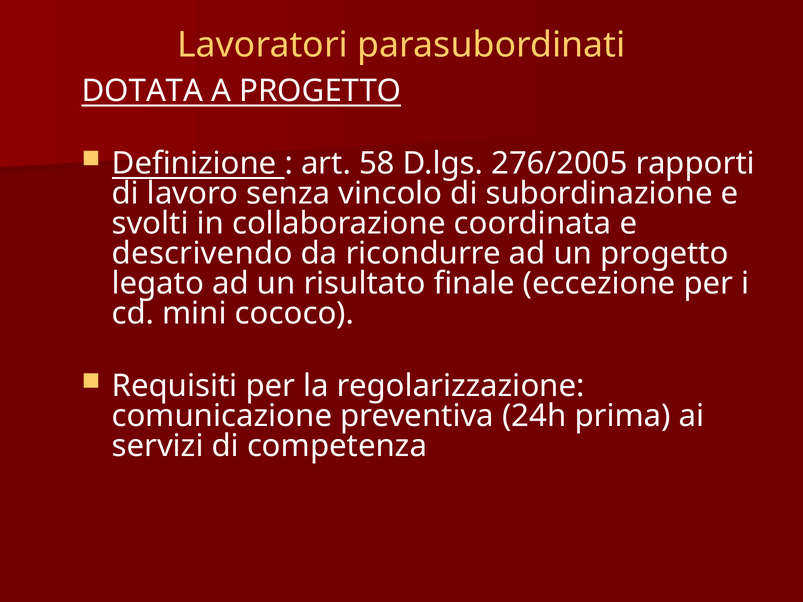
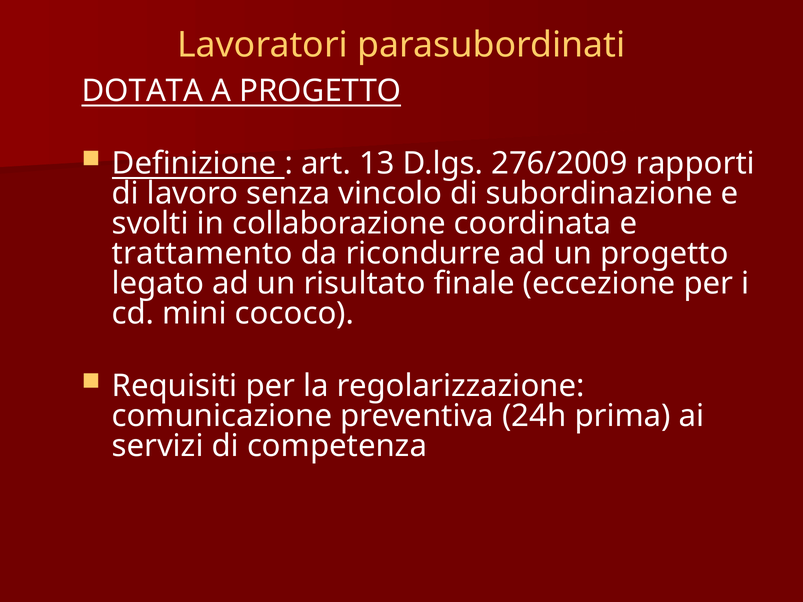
58: 58 -> 13
276/2005: 276/2005 -> 276/2009
descrivendo: descrivendo -> trattamento
